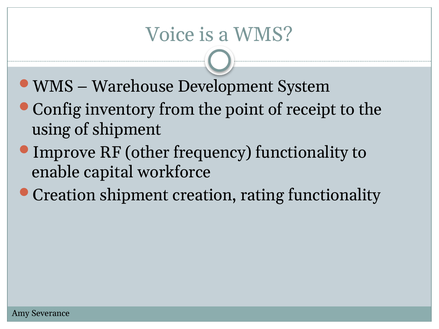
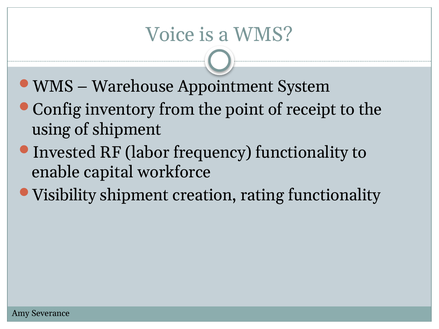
Development: Development -> Appointment
Improve: Improve -> Invested
other: other -> labor
Creation at (64, 195): Creation -> Visibility
